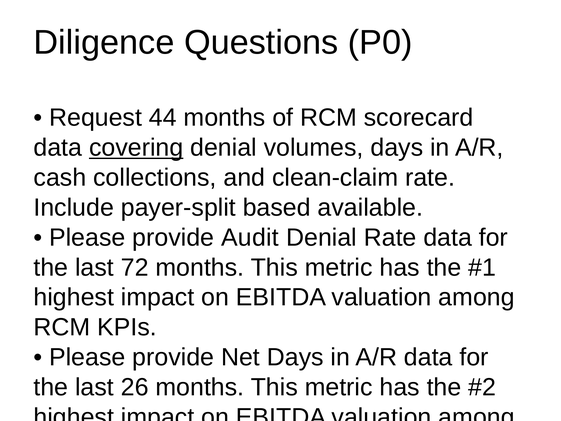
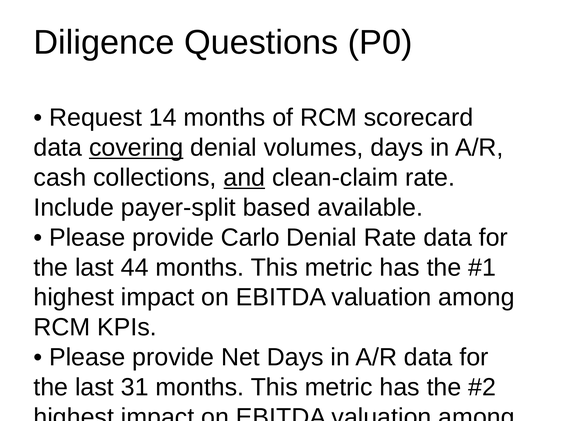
44: 44 -> 14
and underline: none -> present
Audit: Audit -> Carlo
72: 72 -> 44
26: 26 -> 31
